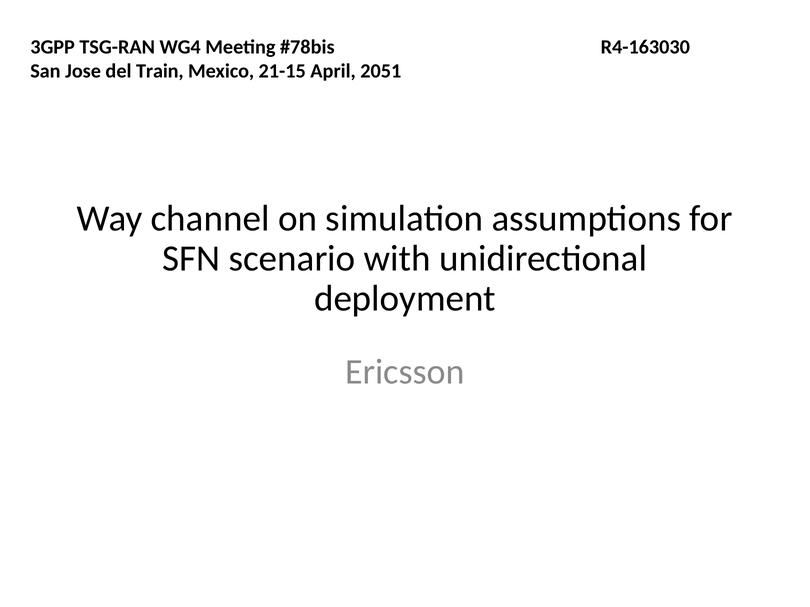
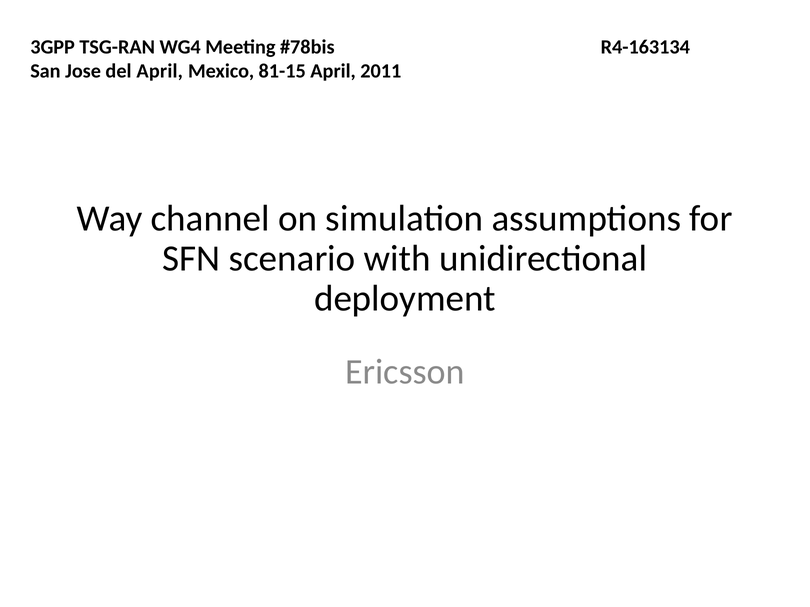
R4-163030: R4-163030 -> R4-163134
del Train: Train -> April
21-15: 21-15 -> 81-15
2051: 2051 -> 2011
